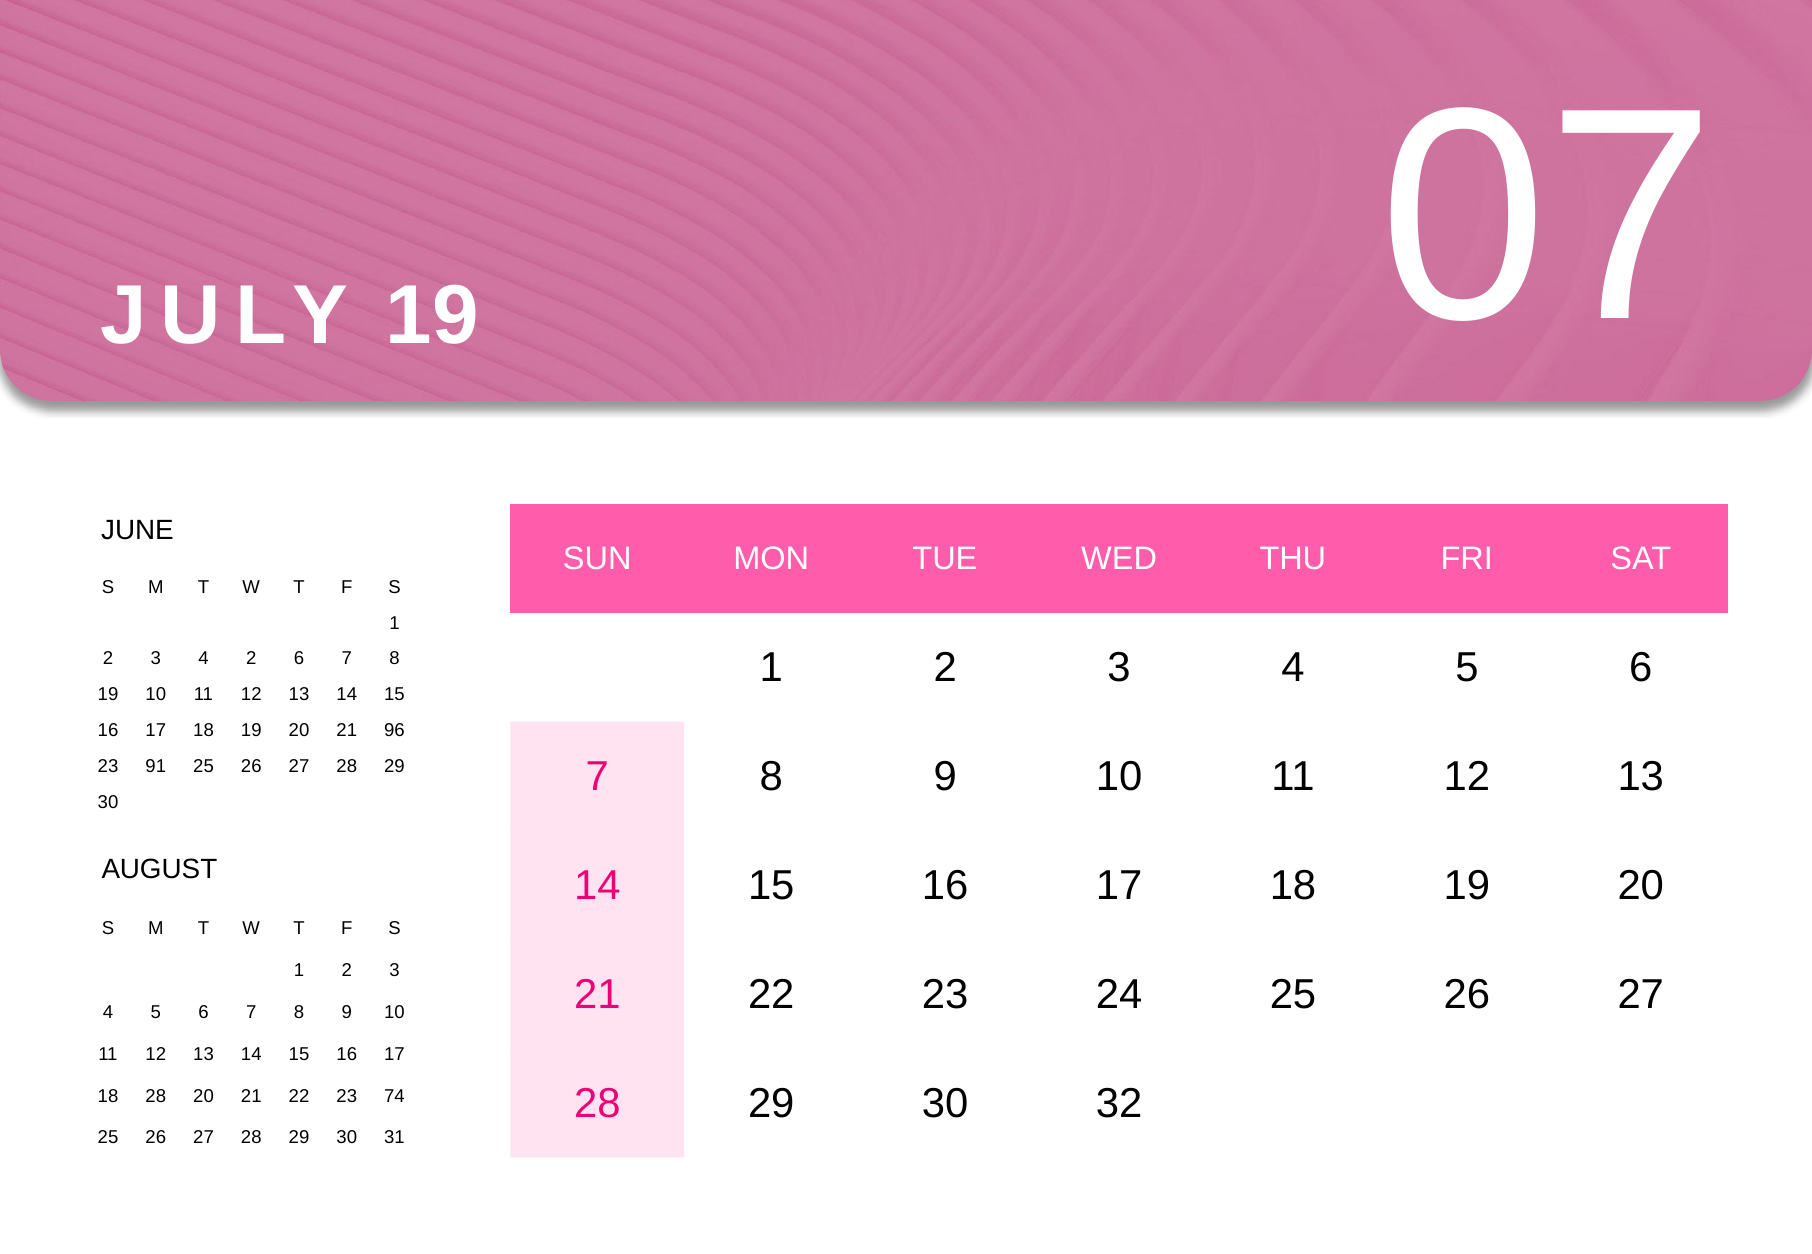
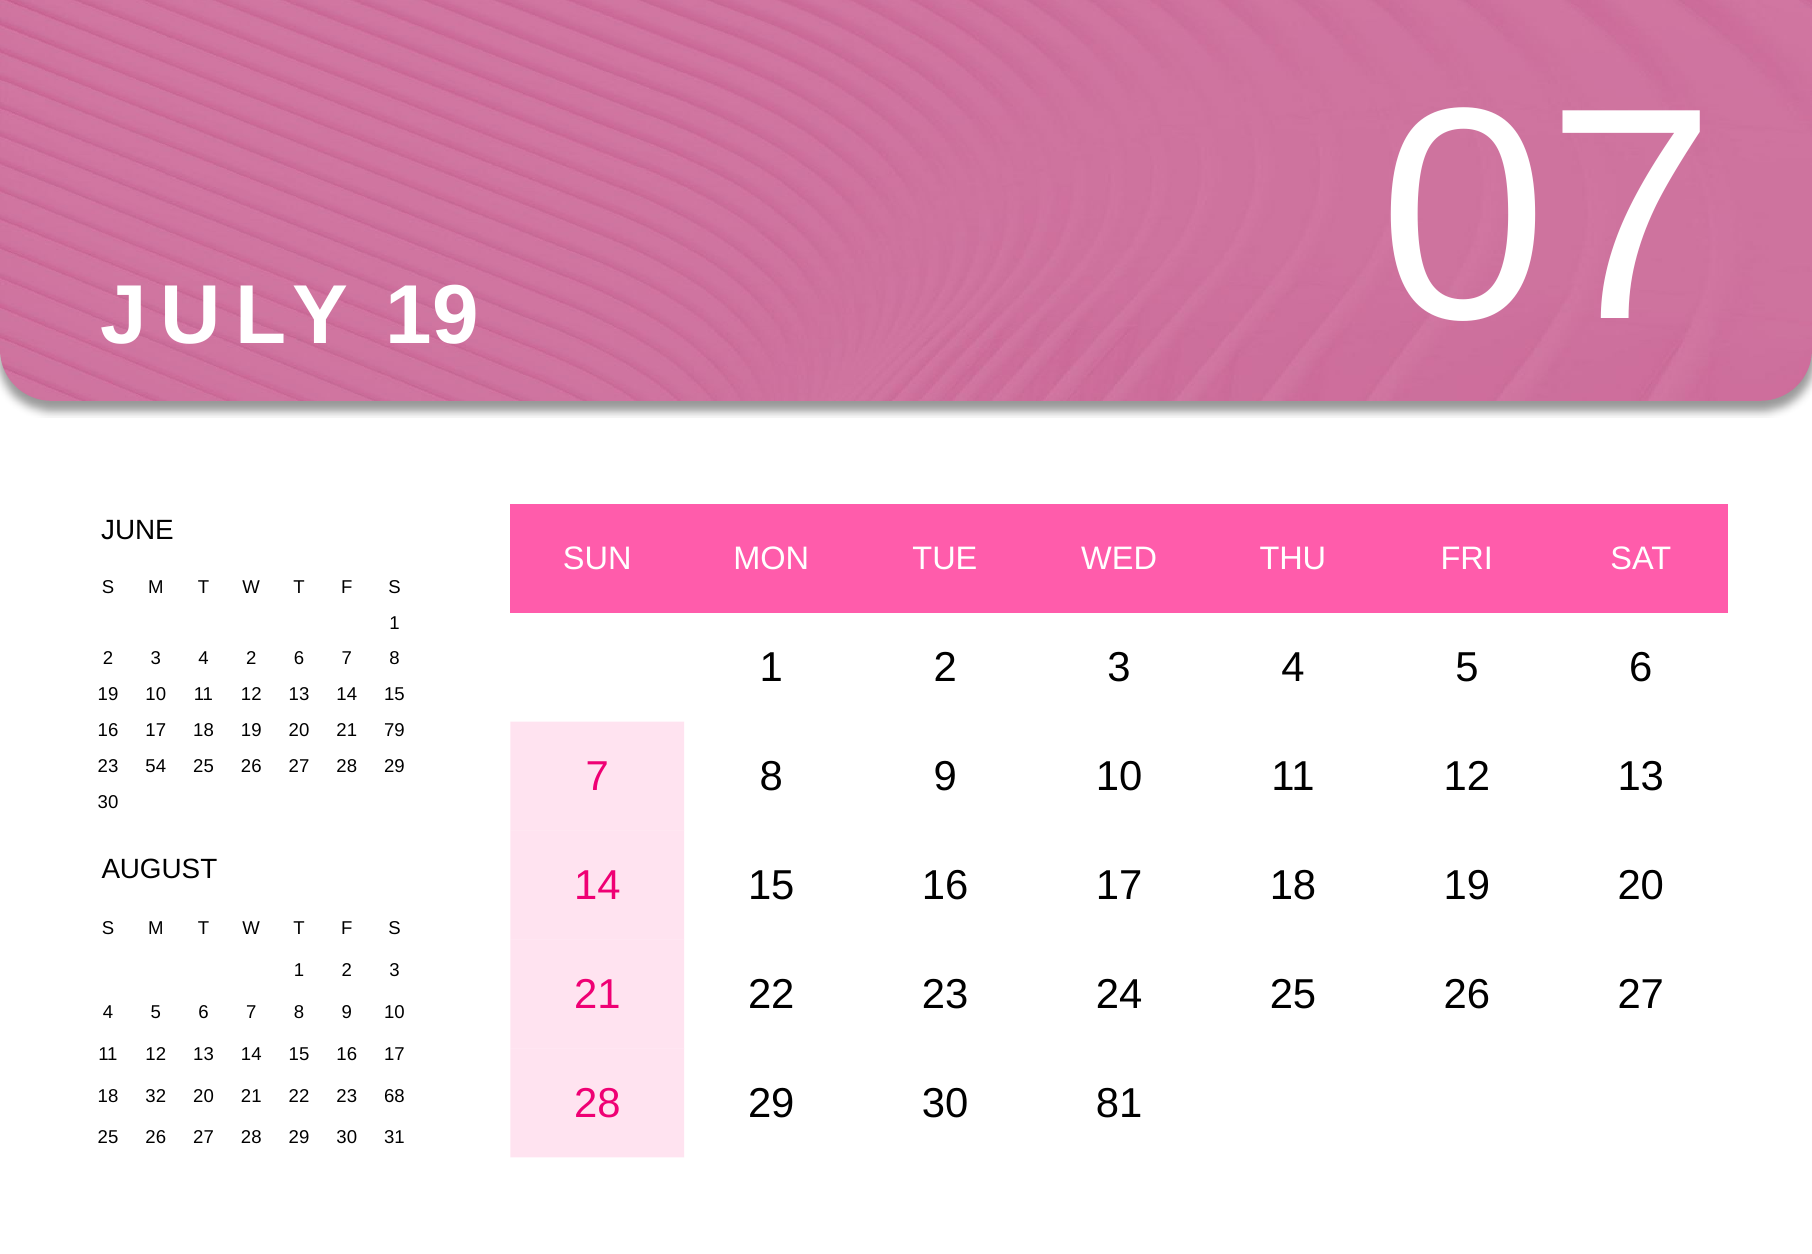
96: 96 -> 79
91: 91 -> 54
32: 32 -> 81
18 28: 28 -> 32
74: 74 -> 68
